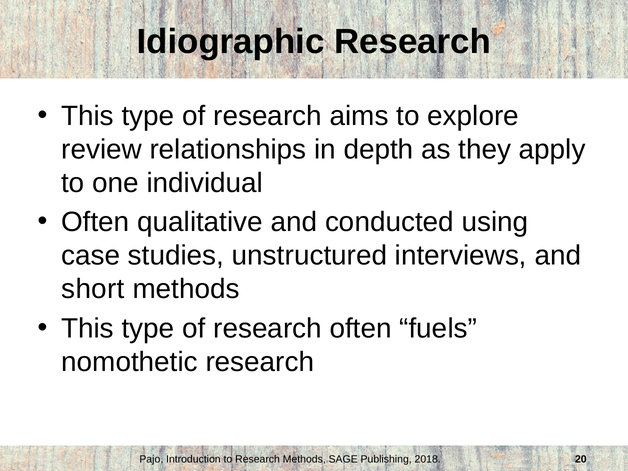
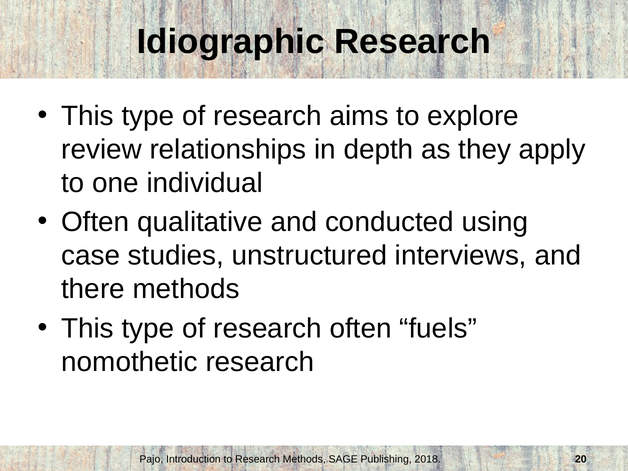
short: short -> there
